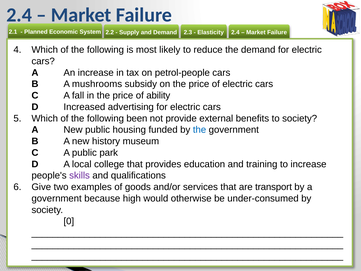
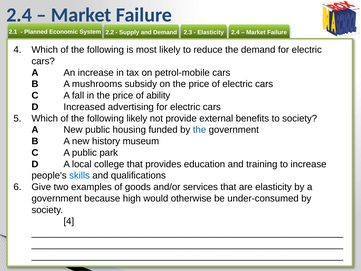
petrol-people: petrol-people -> petrol-mobile
following been: been -> likely
skills colour: purple -> blue
are transport: transport -> elasticity
0 at (69, 221): 0 -> 4
